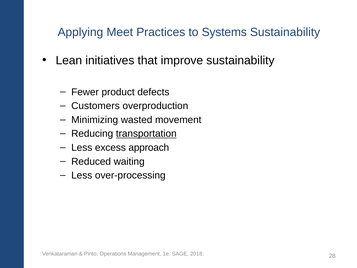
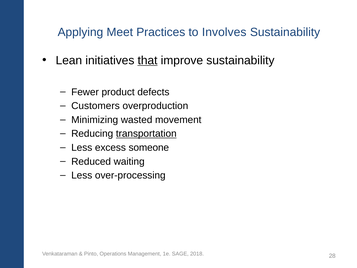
Systems: Systems -> Involves
that underline: none -> present
approach: approach -> someone
